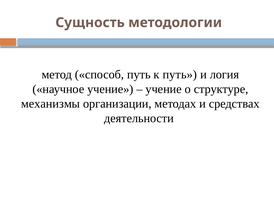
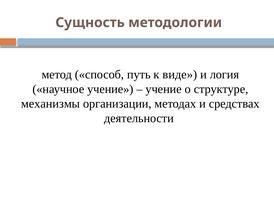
к путь: путь -> виде
